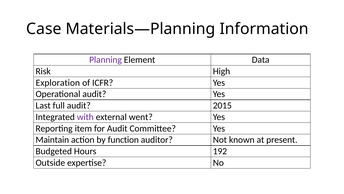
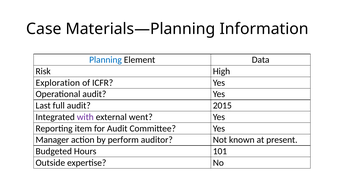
Planning colour: purple -> blue
Maintain: Maintain -> Manager
function: function -> perform
192: 192 -> 101
